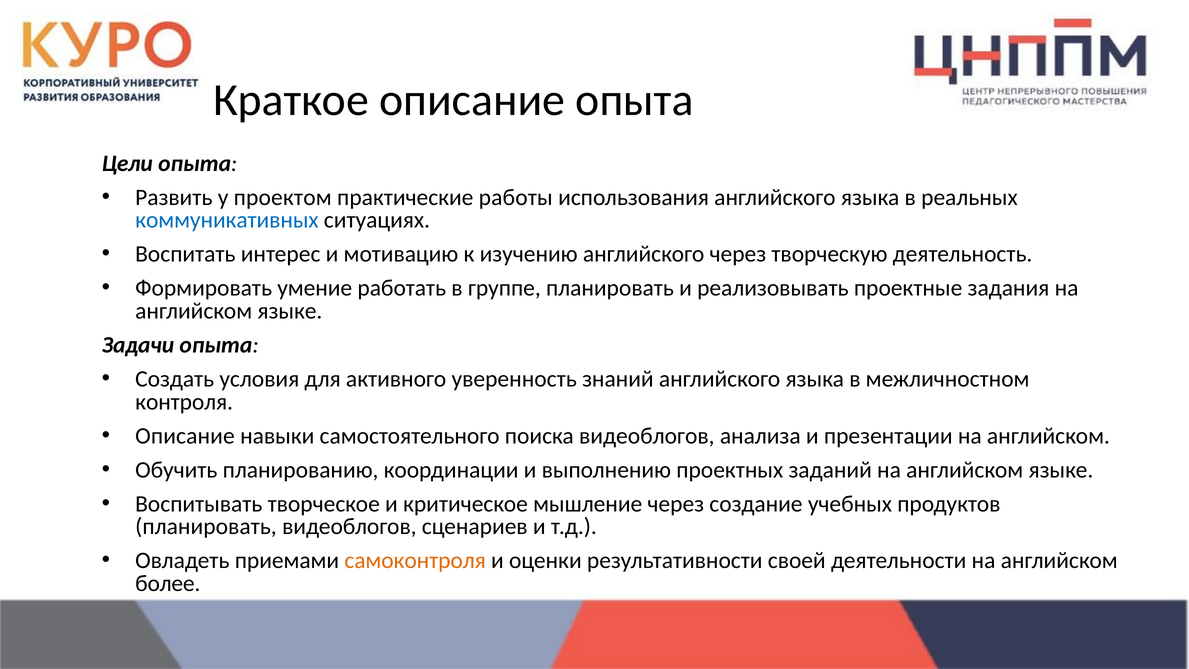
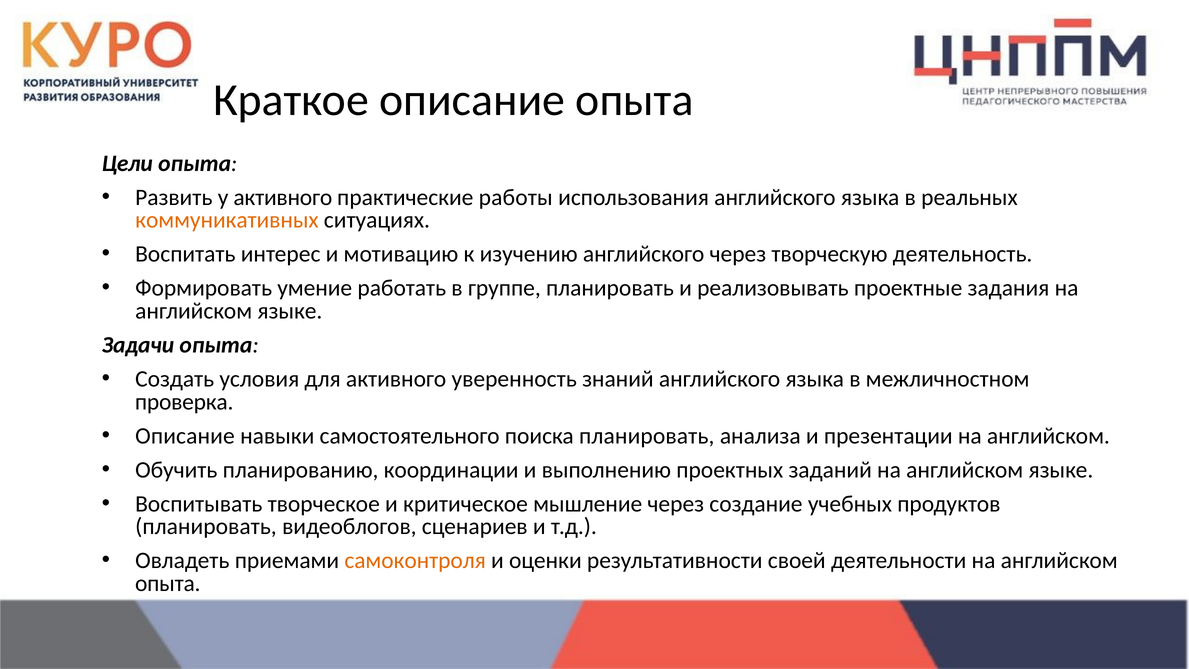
у проектом: проектом -> активного
коммуникативных colour: blue -> orange
контроля: контроля -> проверка
поиска видеоблогов: видеоблогов -> планировать
более at (168, 583): более -> опыта
